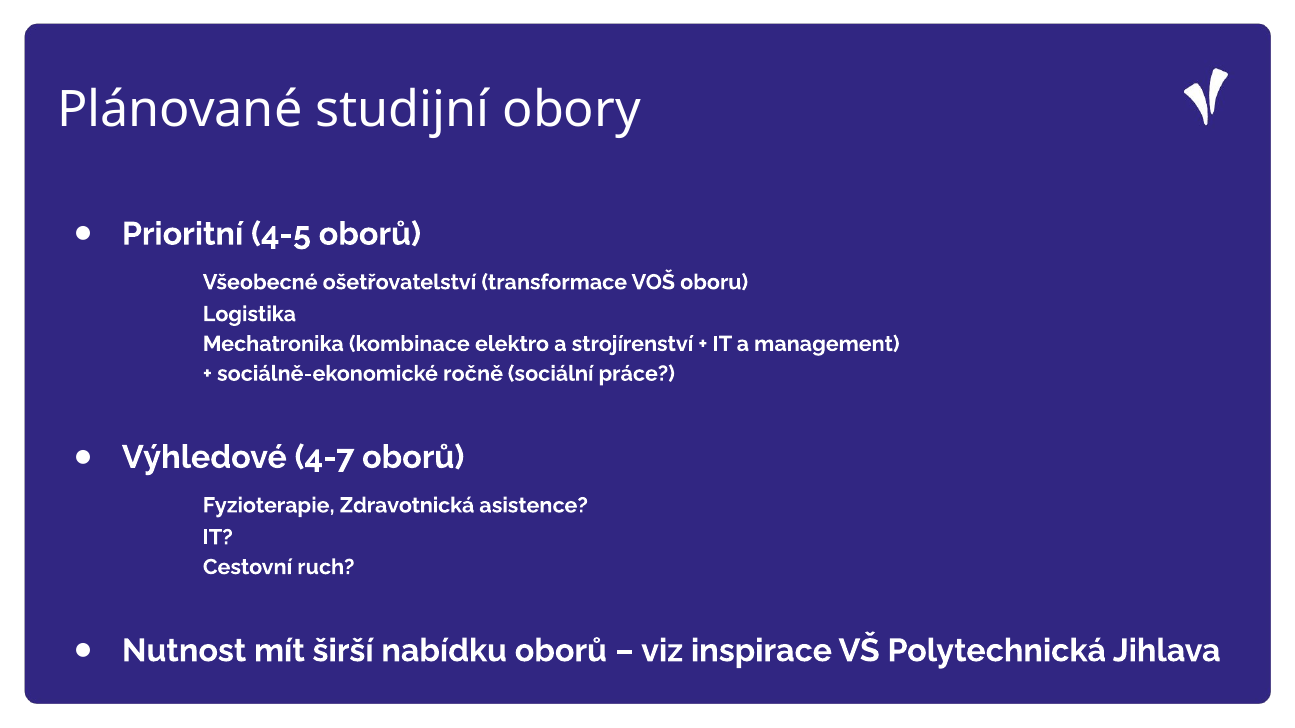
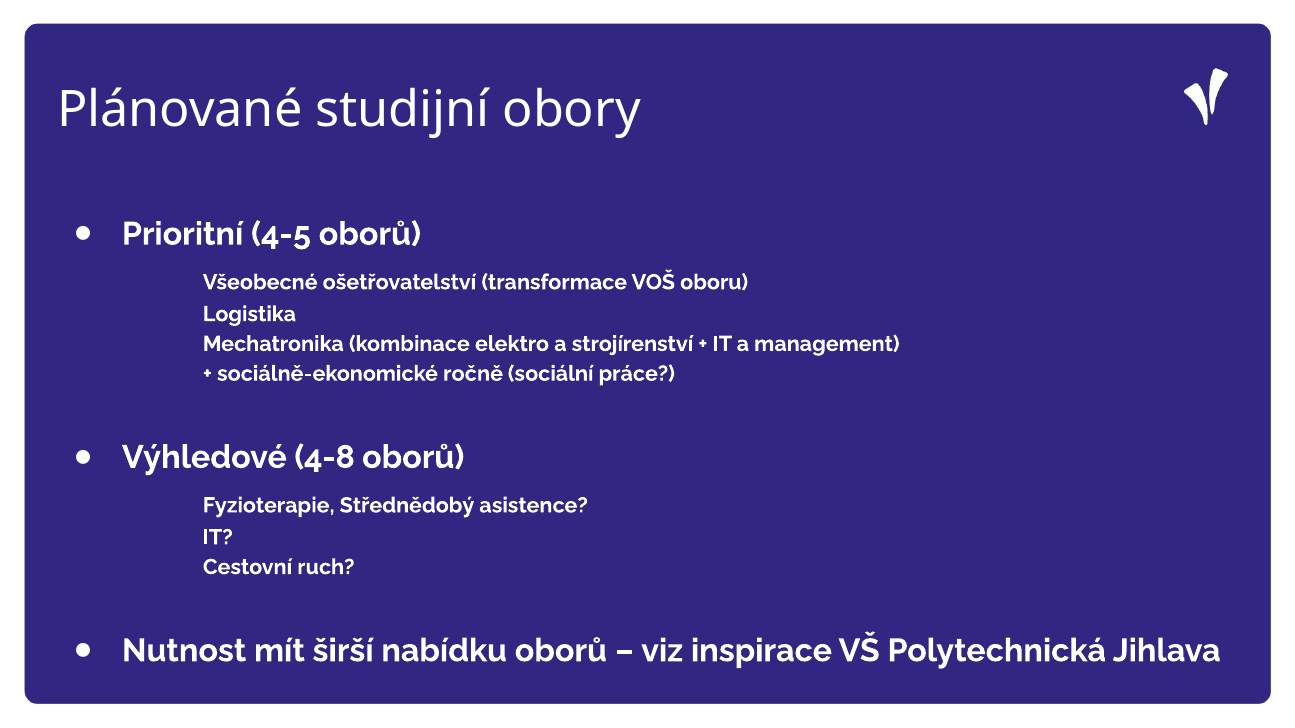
4-7: 4-7 -> 4-8
Zdravotnická: Zdravotnická -> Střednědobý
